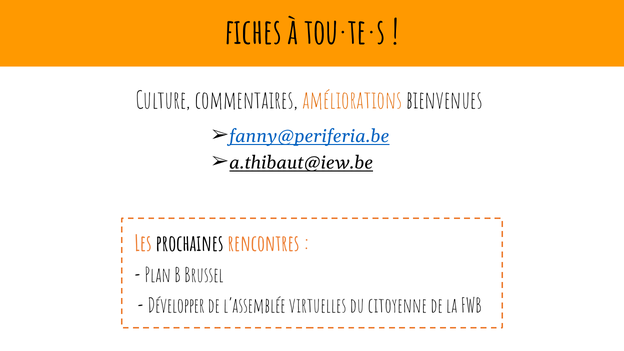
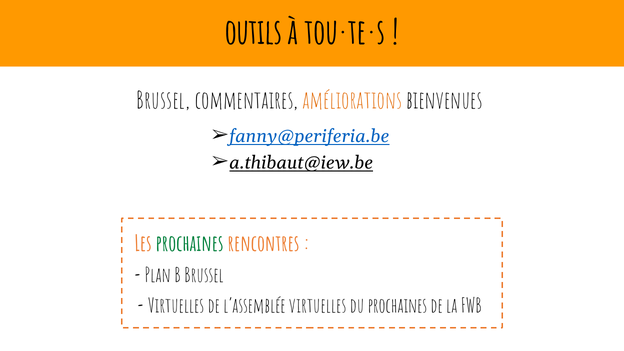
fiches: fiches -> outils
Culture at (163, 101): Culture -> Brussel
prochaines at (190, 244) colour: black -> green
Développer at (176, 306): Développer -> Virtuelles
du citoyenne: citoyenne -> prochaines
